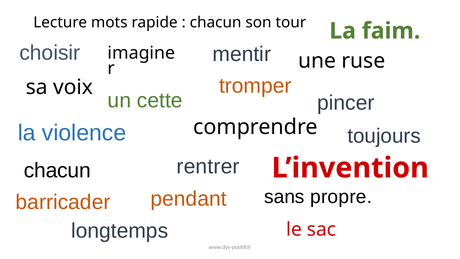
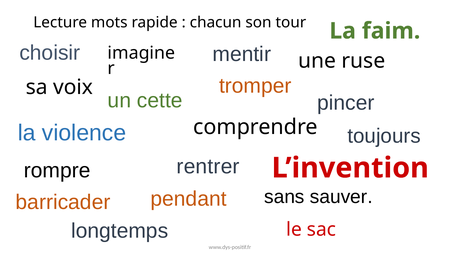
chacun at (57, 170): chacun -> rompre
propre: propre -> sauver
